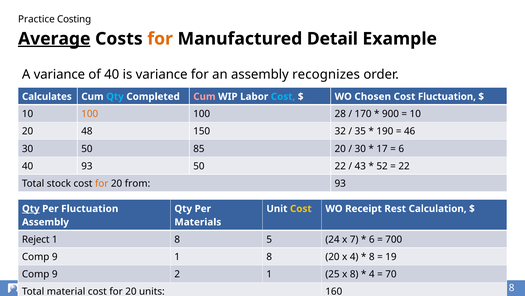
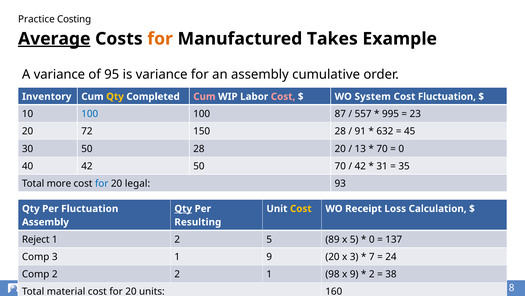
Detail: Detail -> Takes
of 40: 40 -> 95
recognizes: recognizes -> cumulative
Calculates: Calculates -> Inventory
Qty at (115, 96) colour: light blue -> yellow
Cost at (283, 96) colour: light blue -> pink
Chosen: Chosen -> System
100 at (90, 114) colour: orange -> blue
28: 28 -> 87
170: 170 -> 557
900: 900 -> 995
10 at (415, 114): 10 -> 23
48: 48 -> 72
150 32: 32 -> 28
35: 35 -> 91
190: 190 -> 632
46: 46 -> 45
50 85: 85 -> 28
30 at (360, 148): 30 -> 13
17 at (382, 148): 17 -> 70
6 at (401, 148): 6 -> 0
40 93: 93 -> 42
50 22: 22 -> 70
43 at (360, 166): 43 -> 42
52: 52 -> 31
22 at (404, 166): 22 -> 35
stock: stock -> more
for at (102, 183) colour: orange -> blue
from: from -> legal
Qty at (31, 208) underline: present -> none
Qty at (183, 208) underline: none -> present
Rest: Rest -> Loss
Materials: Materials -> Resulting
8 at (177, 239): 8 -> 2
24: 24 -> 89
x 7: 7 -> 5
6 at (372, 239): 6 -> 0
700: 700 -> 137
9 at (55, 256): 9 -> 3
8 at (269, 256): 8 -> 9
x 4: 4 -> 3
8 at (372, 256): 8 -> 7
19: 19 -> 24
9 at (55, 274): 9 -> 2
25: 25 -> 98
x 8: 8 -> 9
4 at (372, 274): 4 -> 2
70: 70 -> 38
